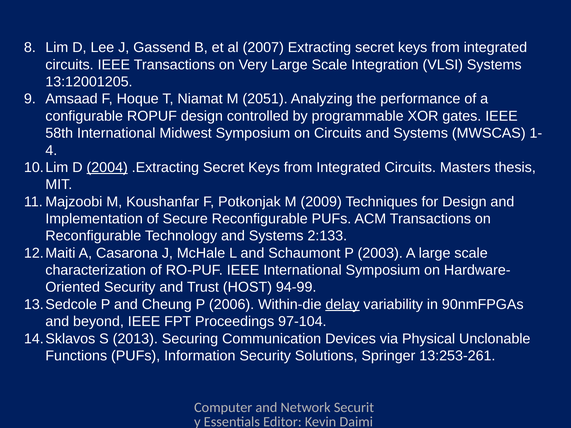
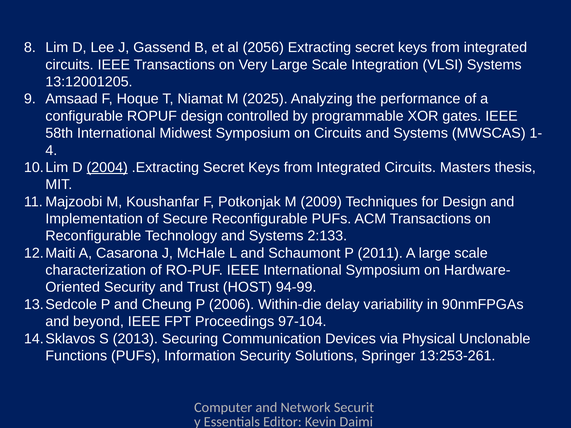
2007: 2007 -> 2056
2051: 2051 -> 2025
2003: 2003 -> 2011
delay underline: present -> none
